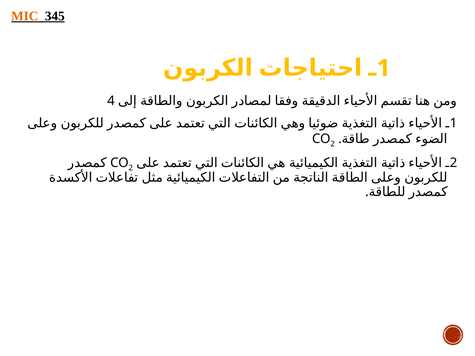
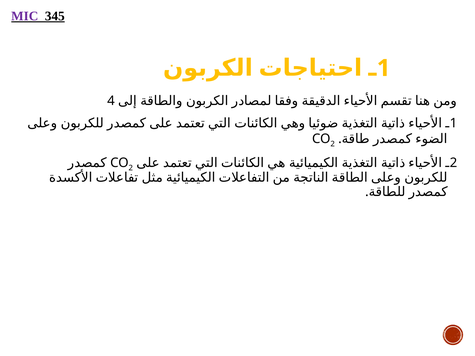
MIC colour: orange -> purple
